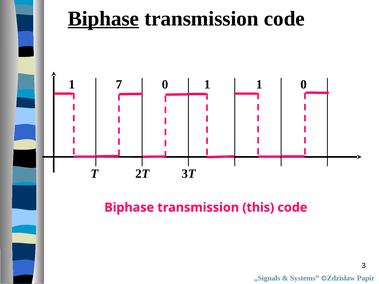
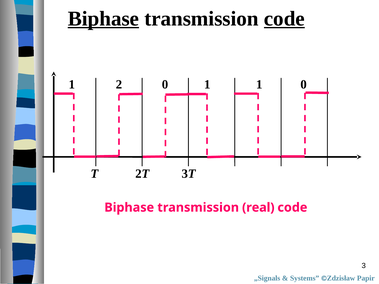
code at (284, 19) underline: none -> present
7: 7 -> 2
this: this -> real
